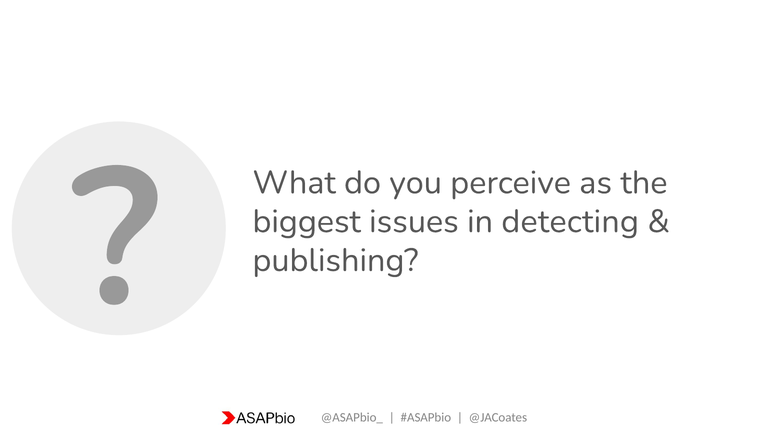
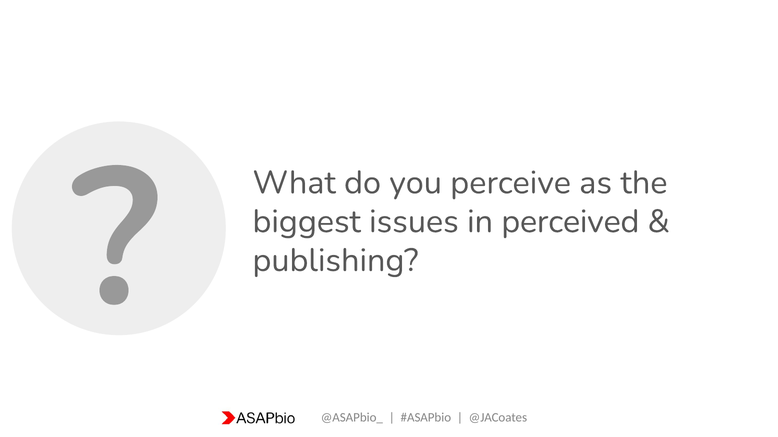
detecting: detecting -> perceived
